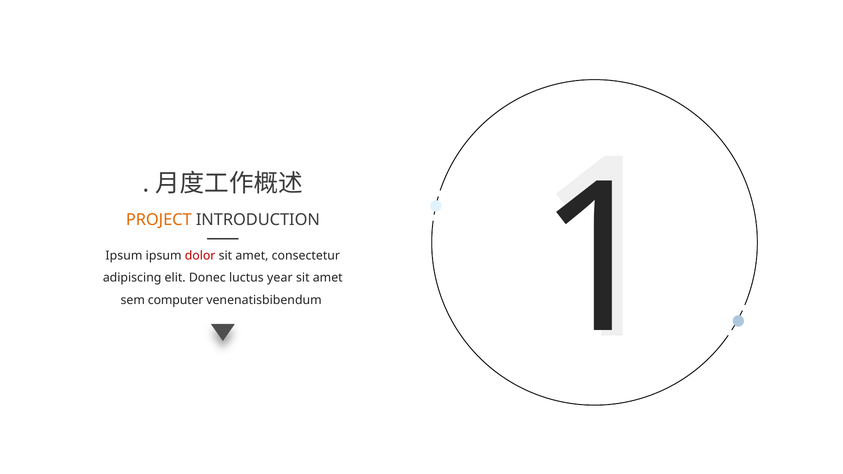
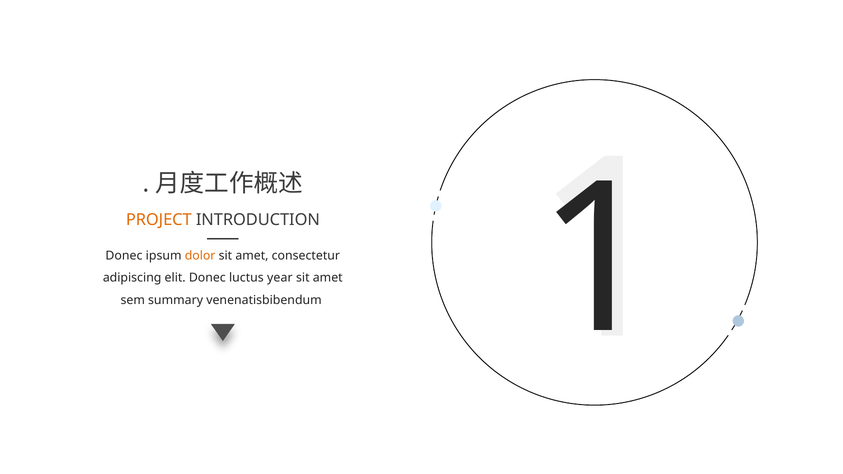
Ipsum at (124, 256): Ipsum -> Donec
dolor colour: red -> orange
computer: computer -> summary
